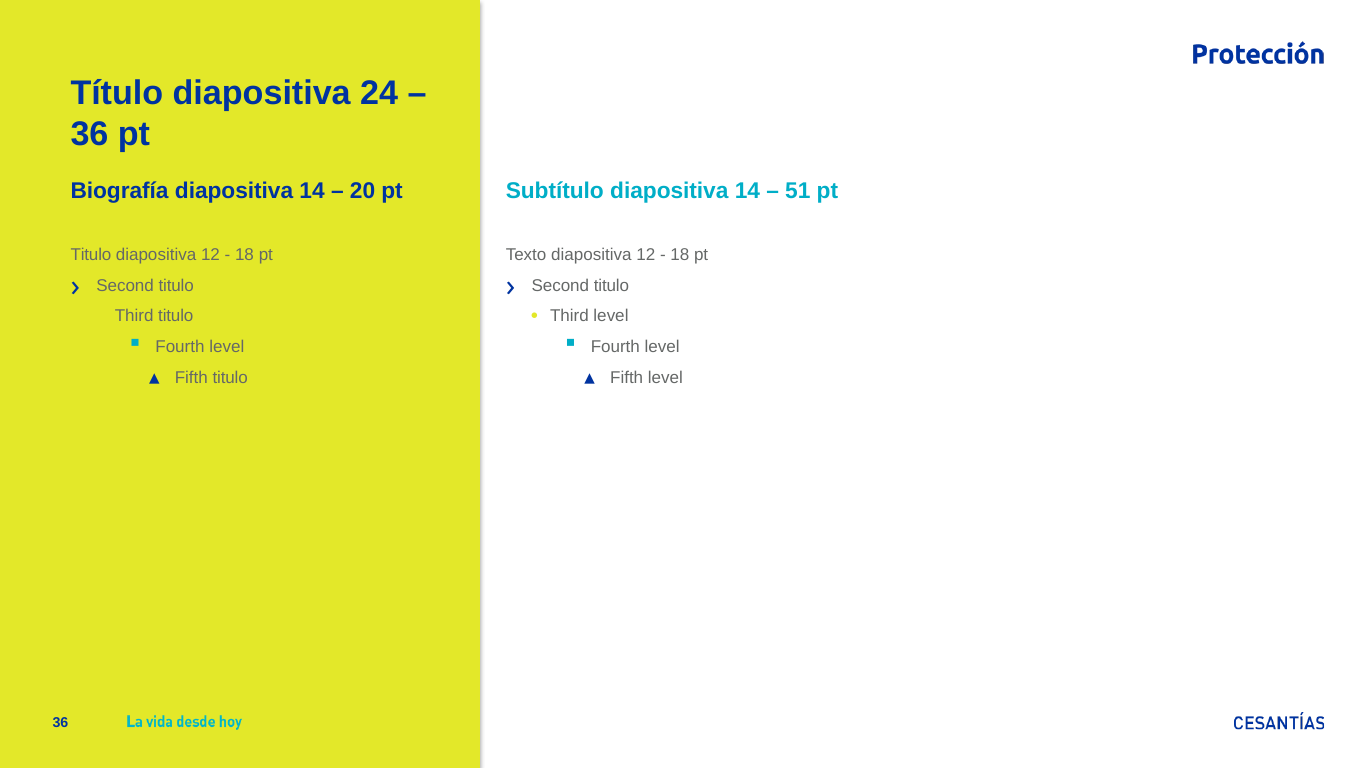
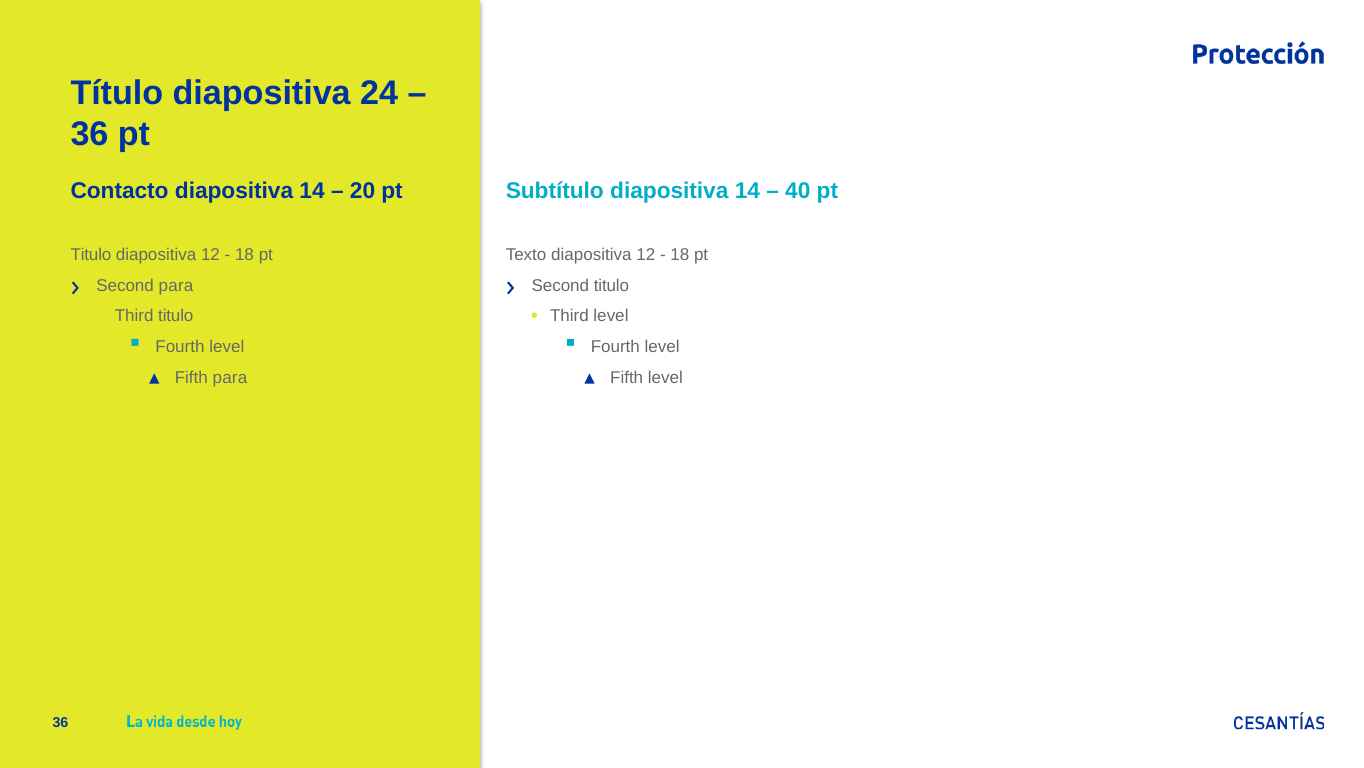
Biografía: Biografía -> Contacto
51: 51 -> 40
titulo at (176, 285): titulo -> para
Fifth titulo: titulo -> para
